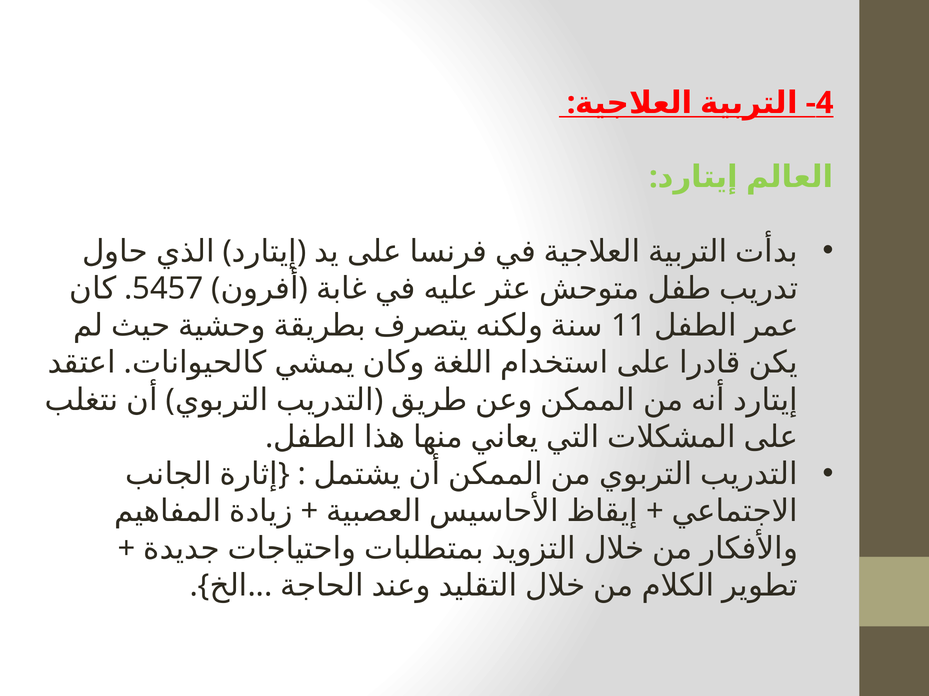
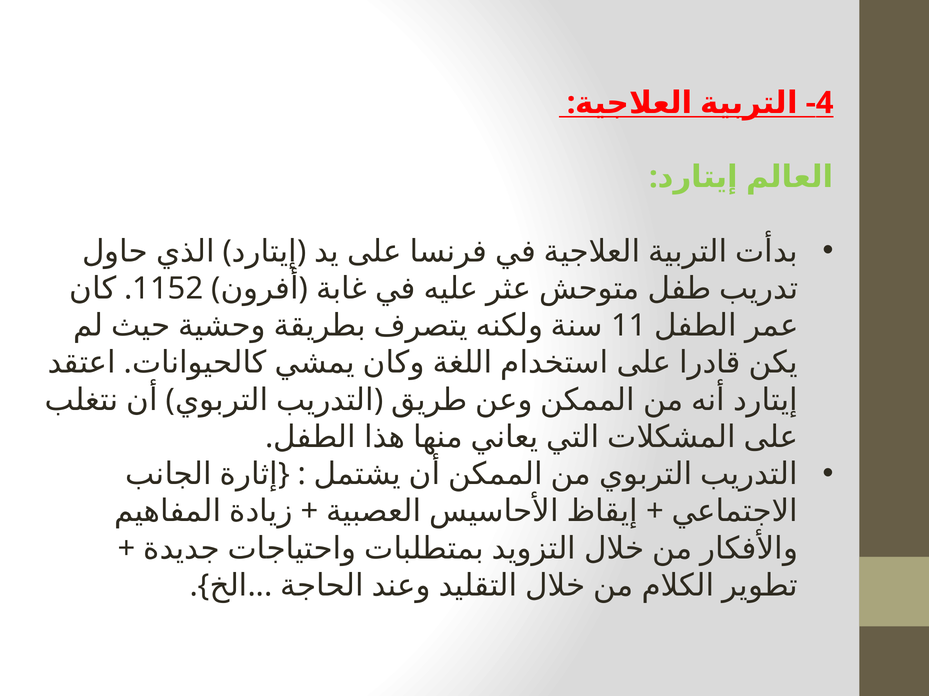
5457: 5457 -> 1152
